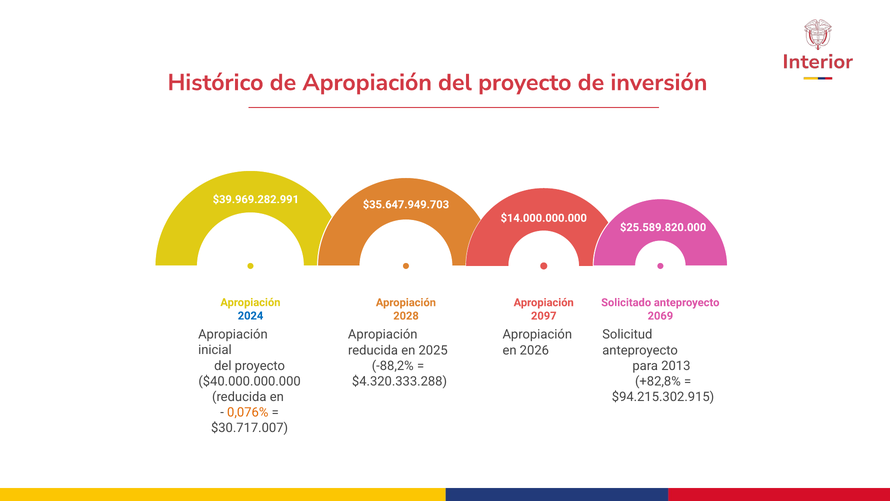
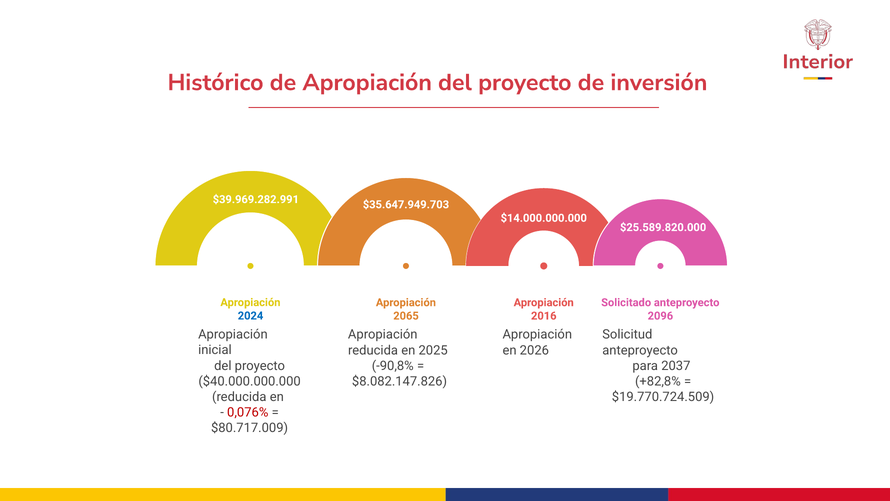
2028: 2028 -> 2065
2097: 2097 -> 2016
2069: 2069 -> 2096
-88,2%: -88,2% -> -90,8%
2013: 2013 -> 2037
$4.320.333.288: $4.320.333.288 -> $8.082.147.826
$94.215.302.915: $94.215.302.915 -> $19.770.724.509
0,076% colour: orange -> red
$30.717.007: $30.717.007 -> $80.717.009
